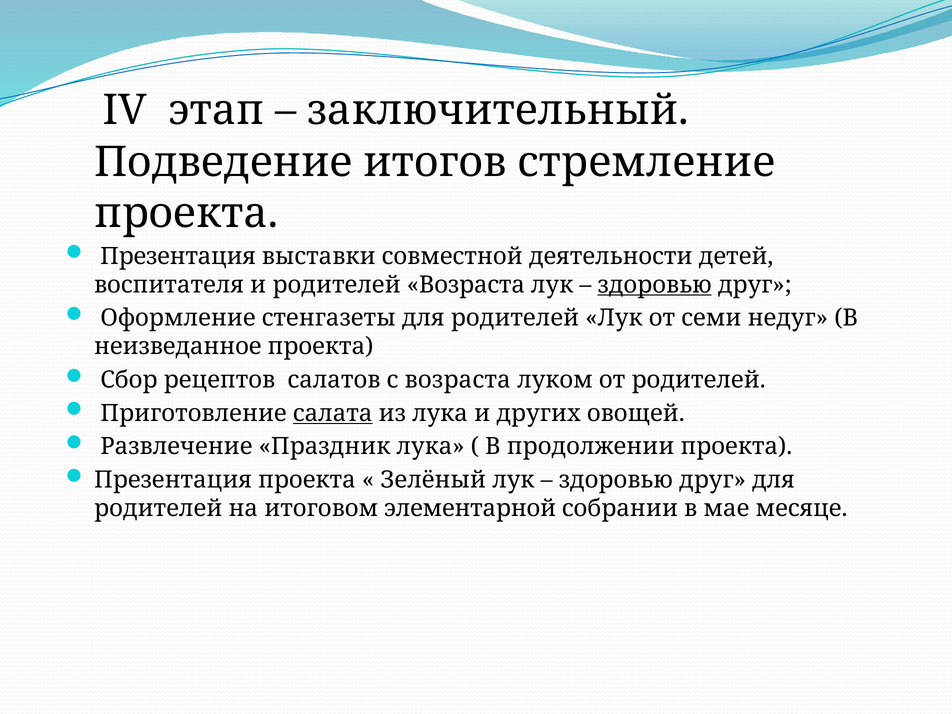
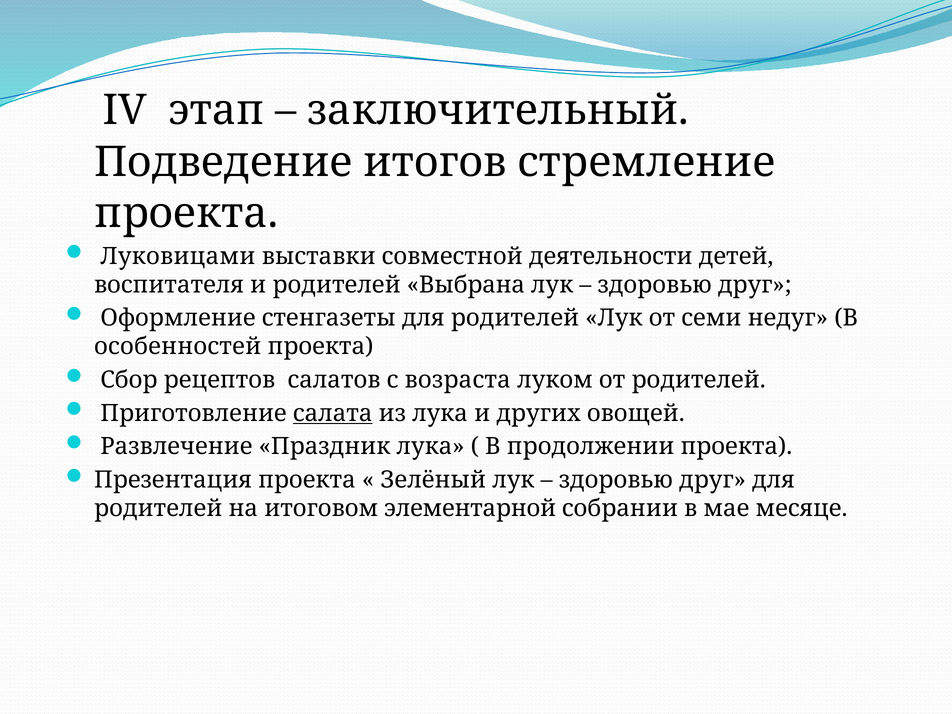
Презентация at (178, 256): Презентация -> Луковицами
родителей Возраста: Возраста -> Выбрана
здоровью at (655, 285) underline: present -> none
неизведанное: неизведанное -> особенностей
